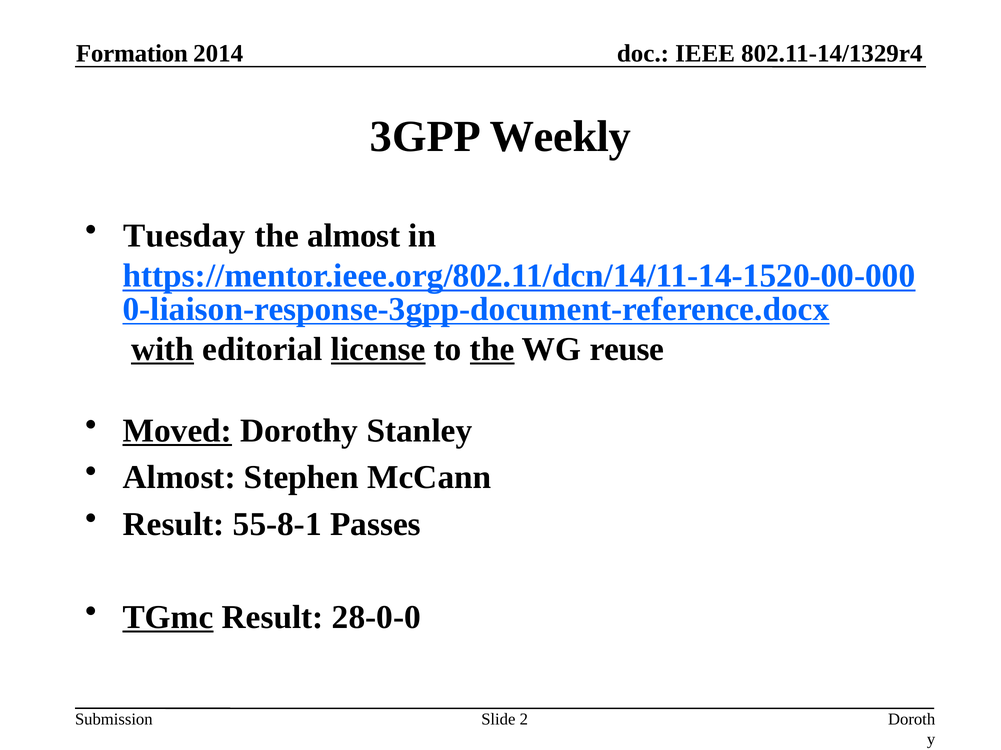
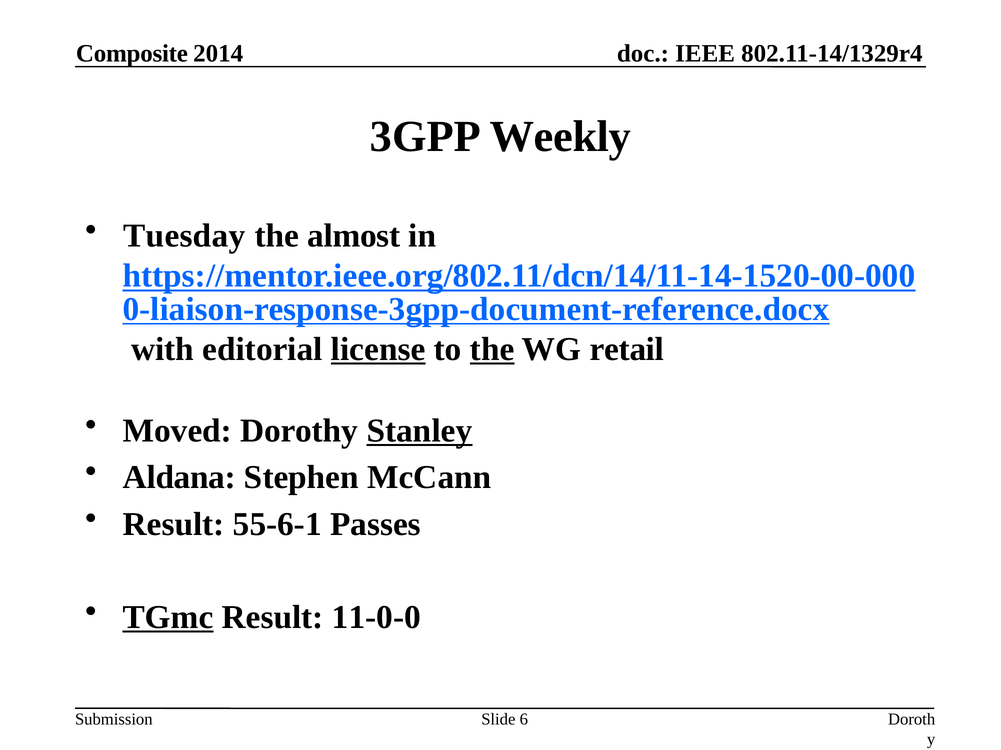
Formation: Formation -> Composite
with underline: present -> none
reuse: reuse -> retail
Moved underline: present -> none
Stanley at (419, 431) underline: none -> present
Almost at (179, 478): Almost -> Aldana
55-8-1: 55-8-1 -> 55-6-1
28-0-0: 28-0-0 -> 11-0-0
2: 2 -> 6
